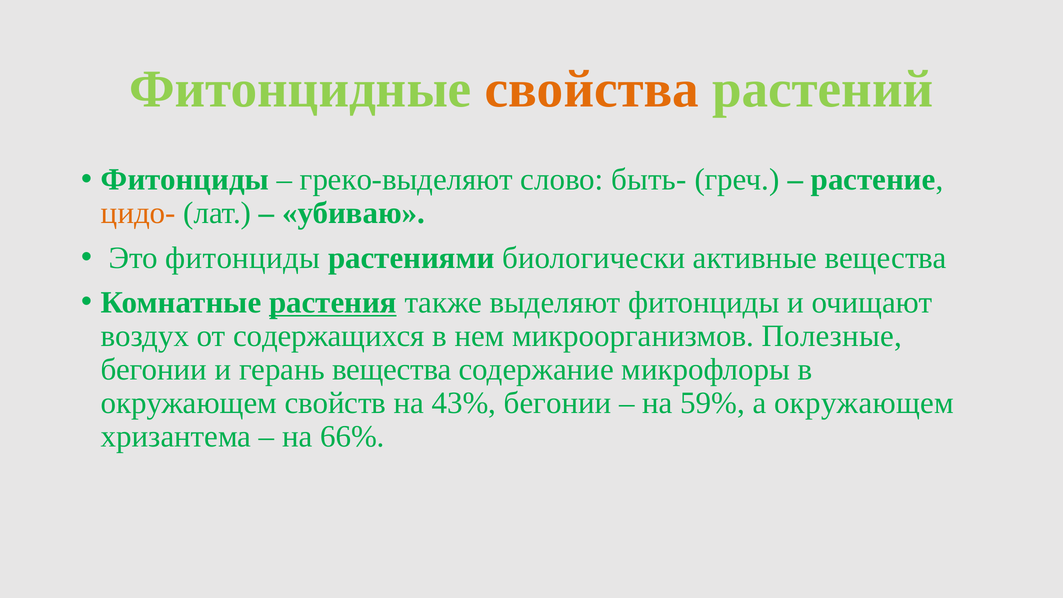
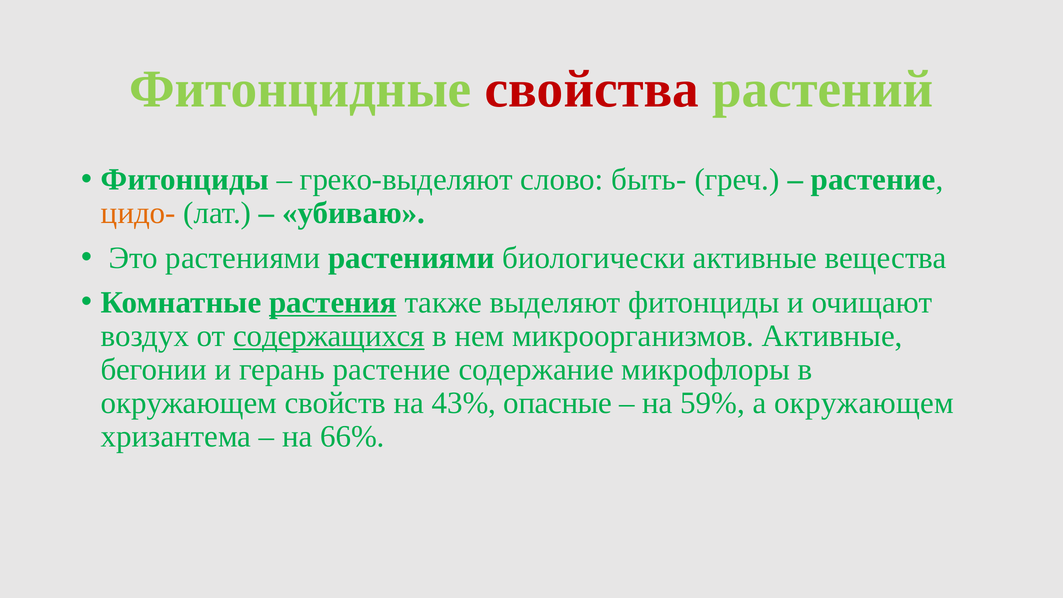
свойства colour: orange -> red
Это фитонциды: фитонциды -> растениями
содержащихся underline: none -> present
микроорганизмов Полезные: Полезные -> Активные
герань вещества: вещества -> растение
43% бегонии: бегонии -> опасные
